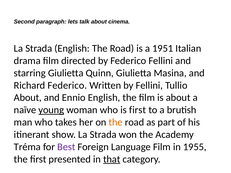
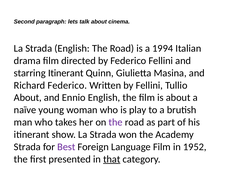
1951: 1951 -> 1994
starring Giulietta: Giulietta -> Itinerant
young underline: present -> none
is first: first -> play
the at (116, 122) colour: orange -> purple
Tréma at (27, 147): Tréma -> Strada
1955: 1955 -> 1952
